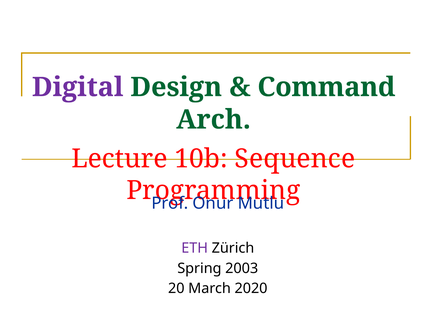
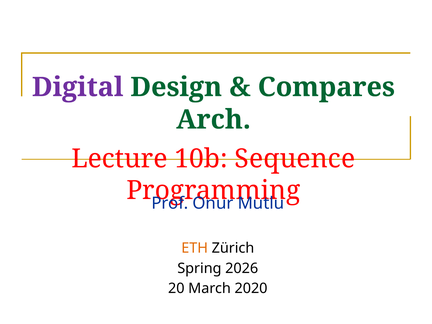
Command: Command -> Compares
ETH colour: purple -> orange
2003: 2003 -> 2026
